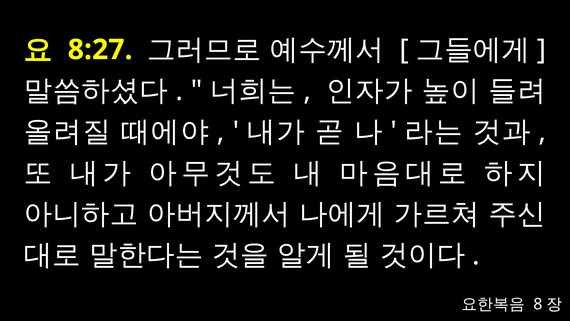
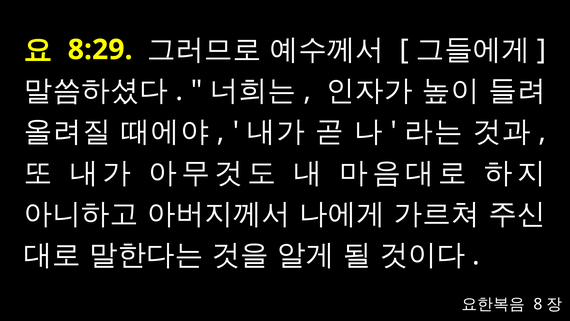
8:27: 8:27 -> 8:29
